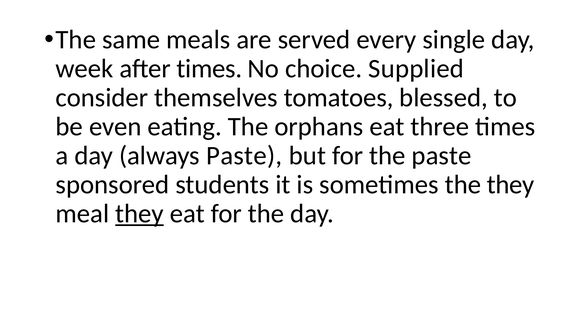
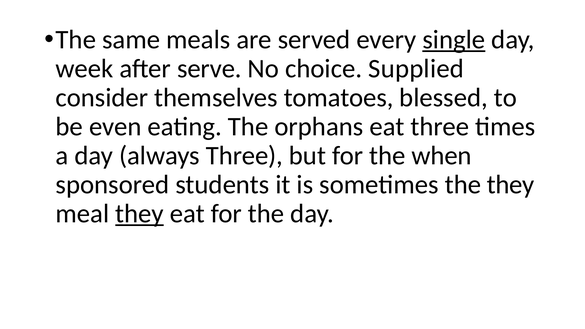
single underline: none -> present
after times: times -> serve
always Paste: Paste -> Three
the paste: paste -> when
